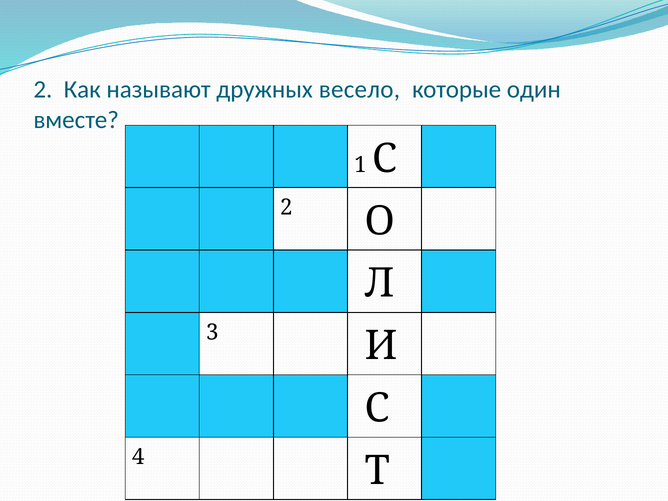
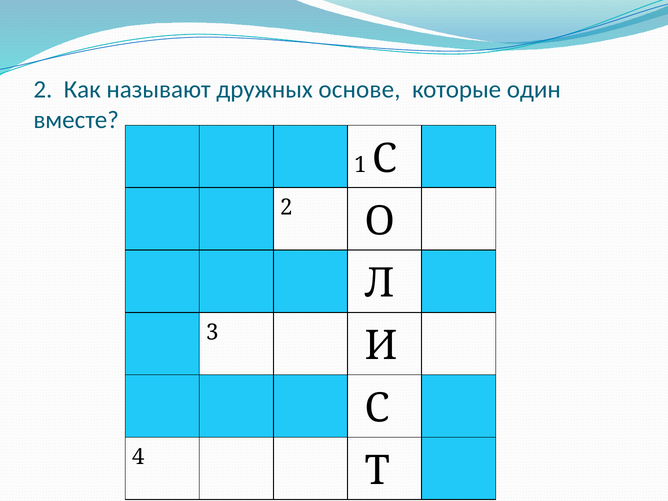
весело: весело -> основе
